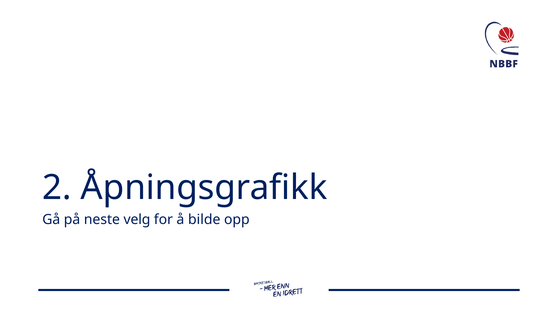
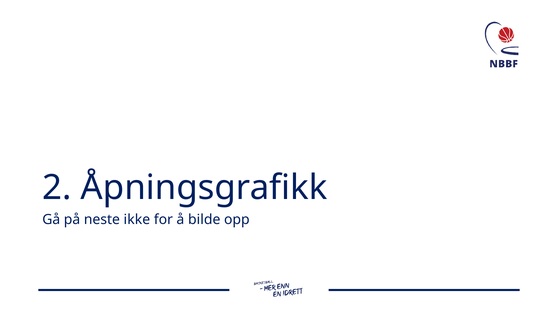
velg: velg -> ikke
